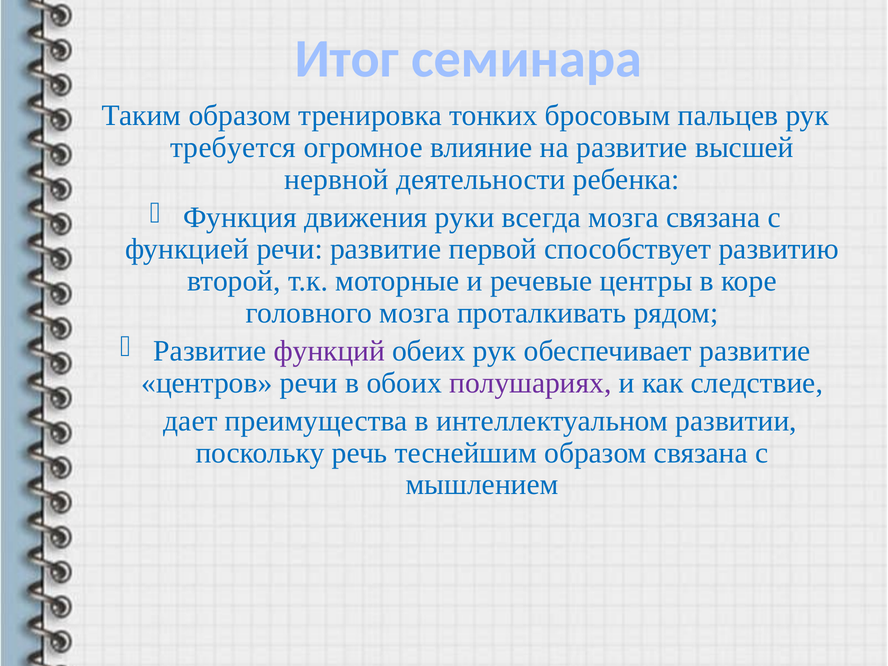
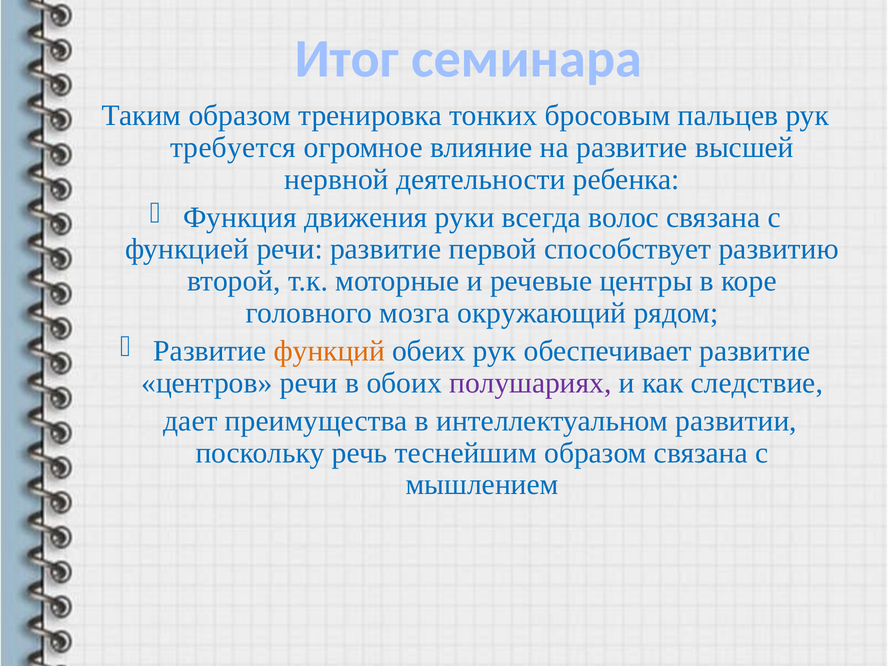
всегда мозга: мозга -> волос
проталкивать: проталкивать -> окружающий
функций colour: purple -> orange
